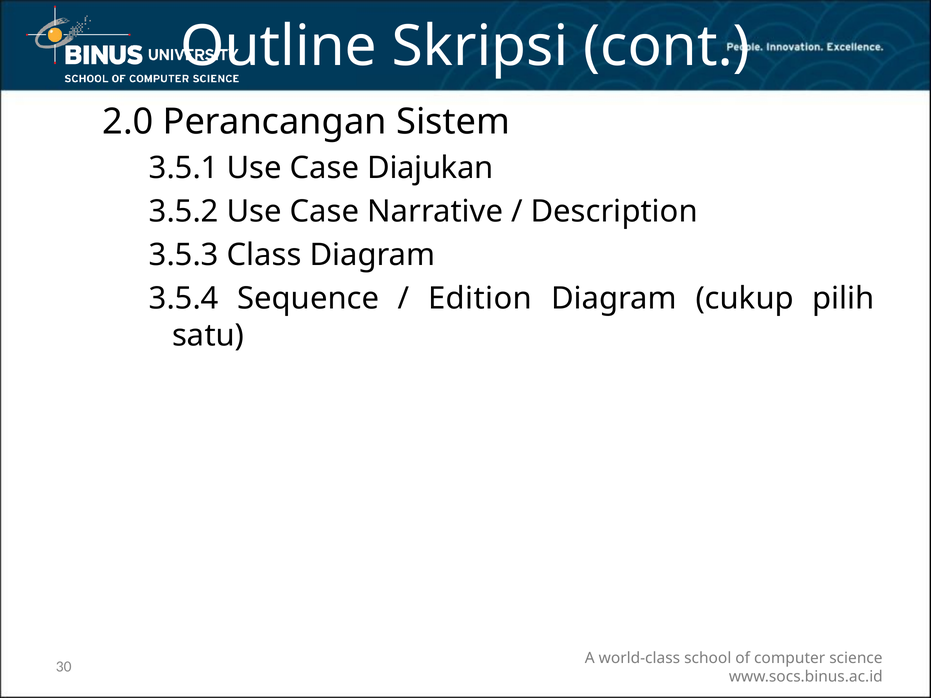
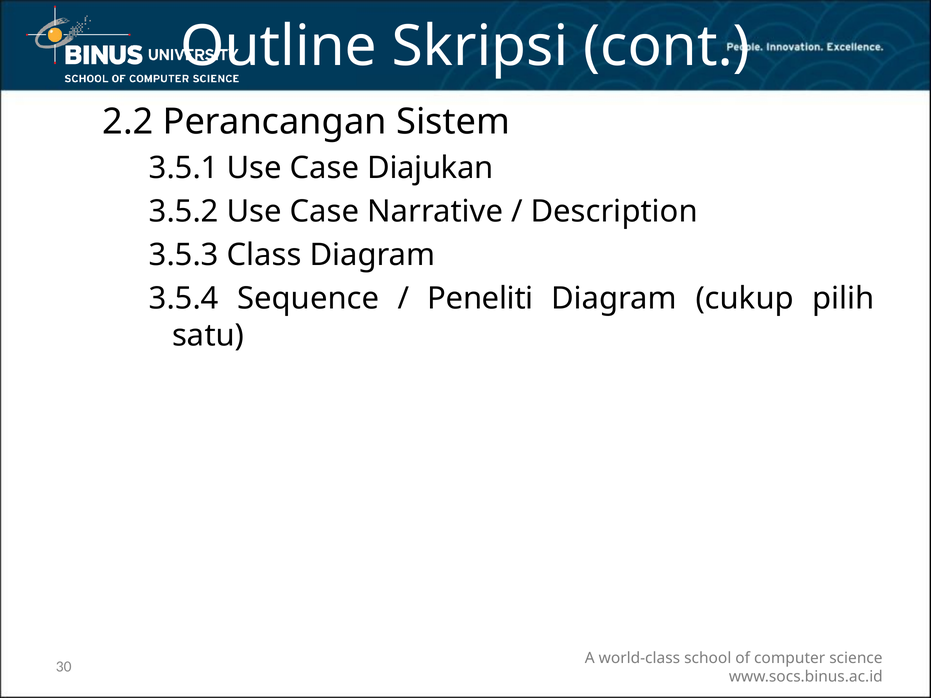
2.0: 2.0 -> 2.2
Edition: Edition -> Peneliti
